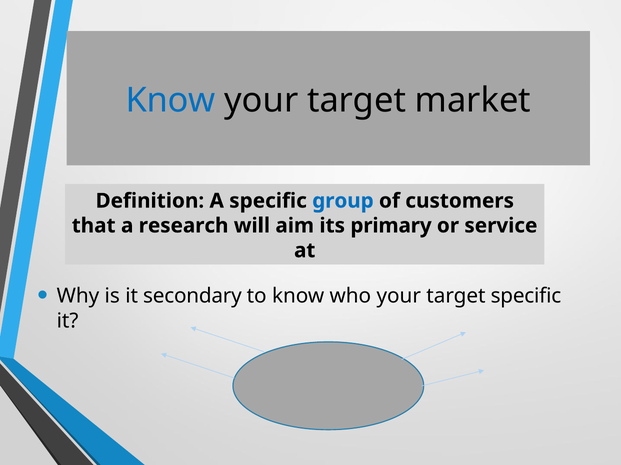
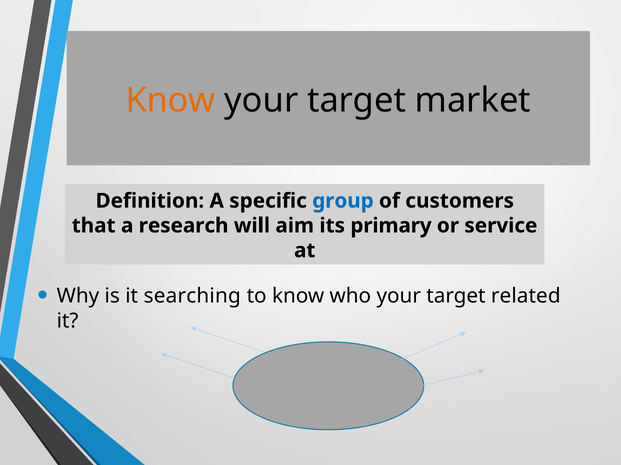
Know at (171, 101) colour: blue -> orange
secondary: secondary -> searching
target specific: specific -> related
